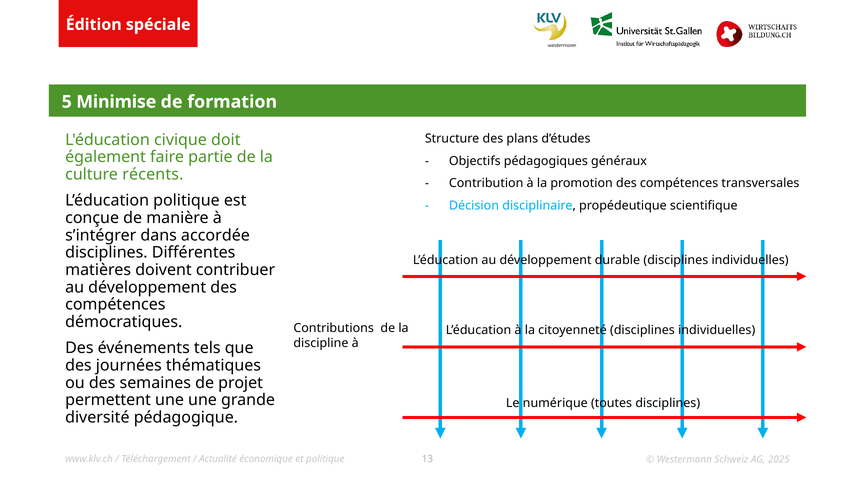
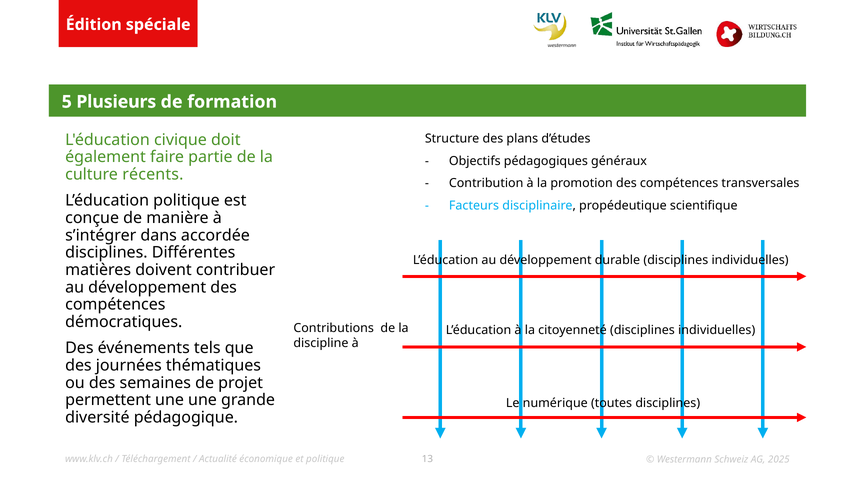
Minimise: Minimise -> Plusieurs
Décision: Décision -> Facteurs
